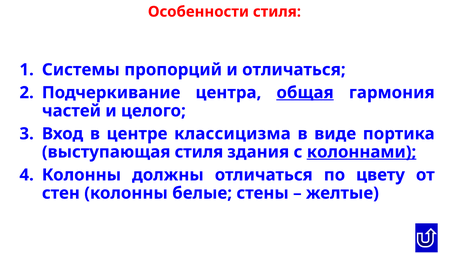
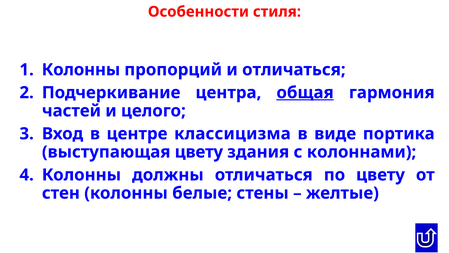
Системы at (81, 70): Системы -> Колонны
выступающая стиля: стиля -> цвету
колоннами underline: present -> none
